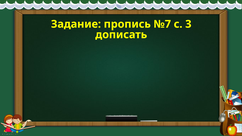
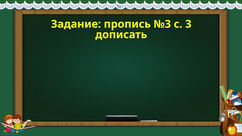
№7: №7 -> №3
